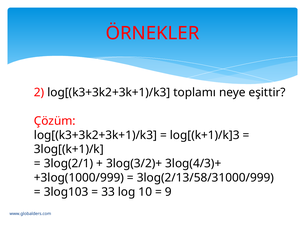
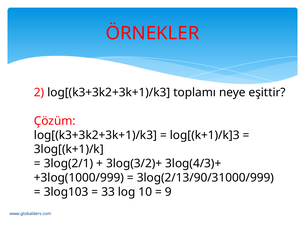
3log(2/13/58/31000/999: 3log(2/13/58/31000/999 -> 3log(2/13/90/31000/999
